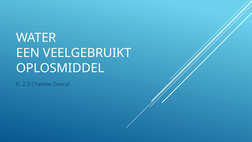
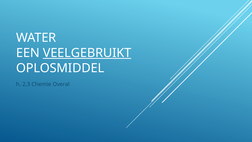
VEELGEBRUIKT underline: none -> present
